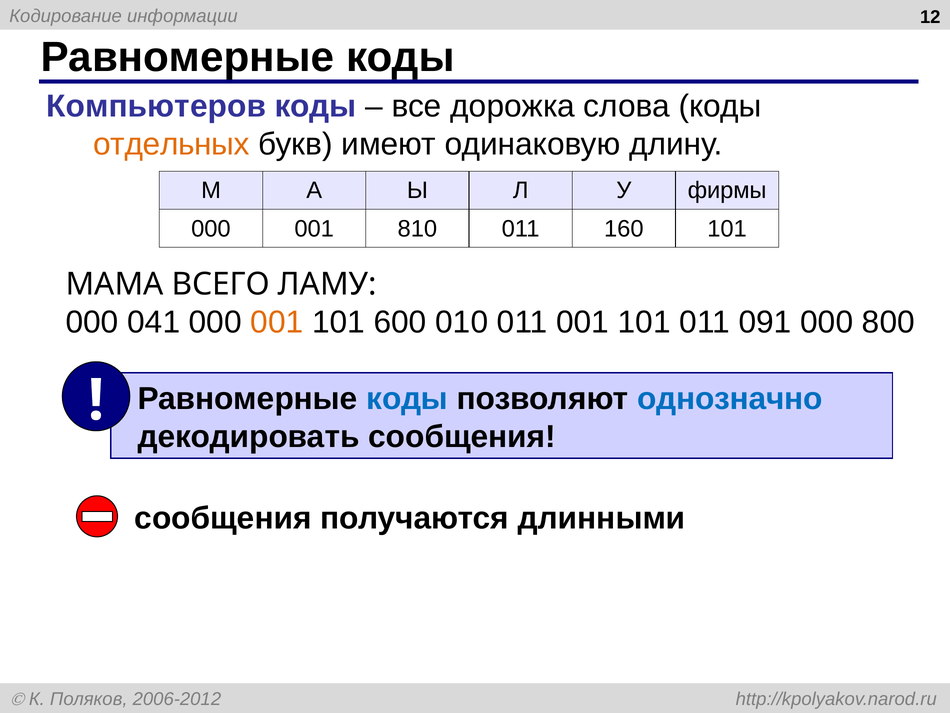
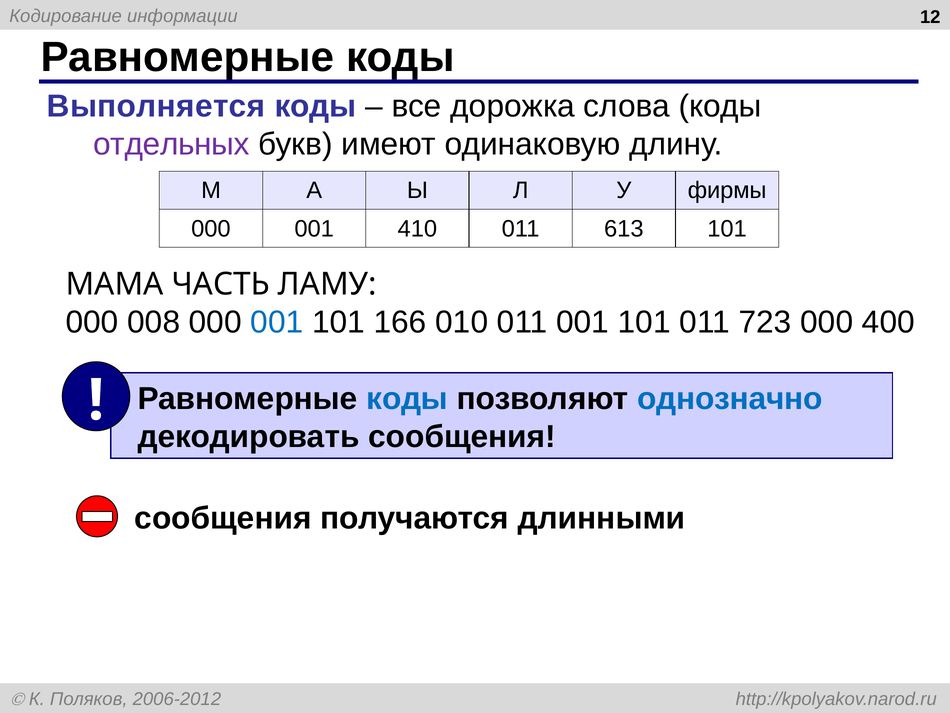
Компьютеров: Компьютеров -> Выполняется
отдельных colour: orange -> purple
810: 810 -> 410
160: 160 -> 613
ВСЕГО: ВСЕГО -> ЧАСТЬ
041: 041 -> 008
001 at (277, 322) colour: orange -> blue
600: 600 -> 166
091: 091 -> 723
800: 800 -> 400
